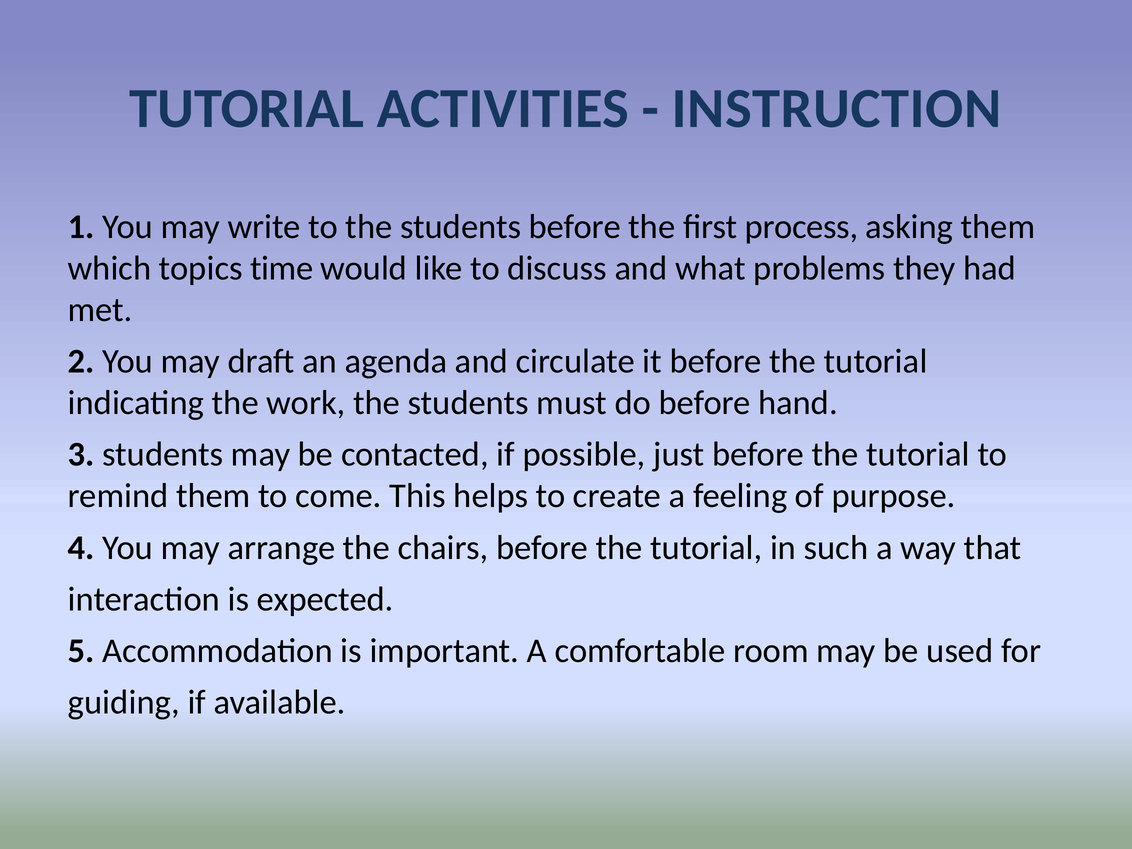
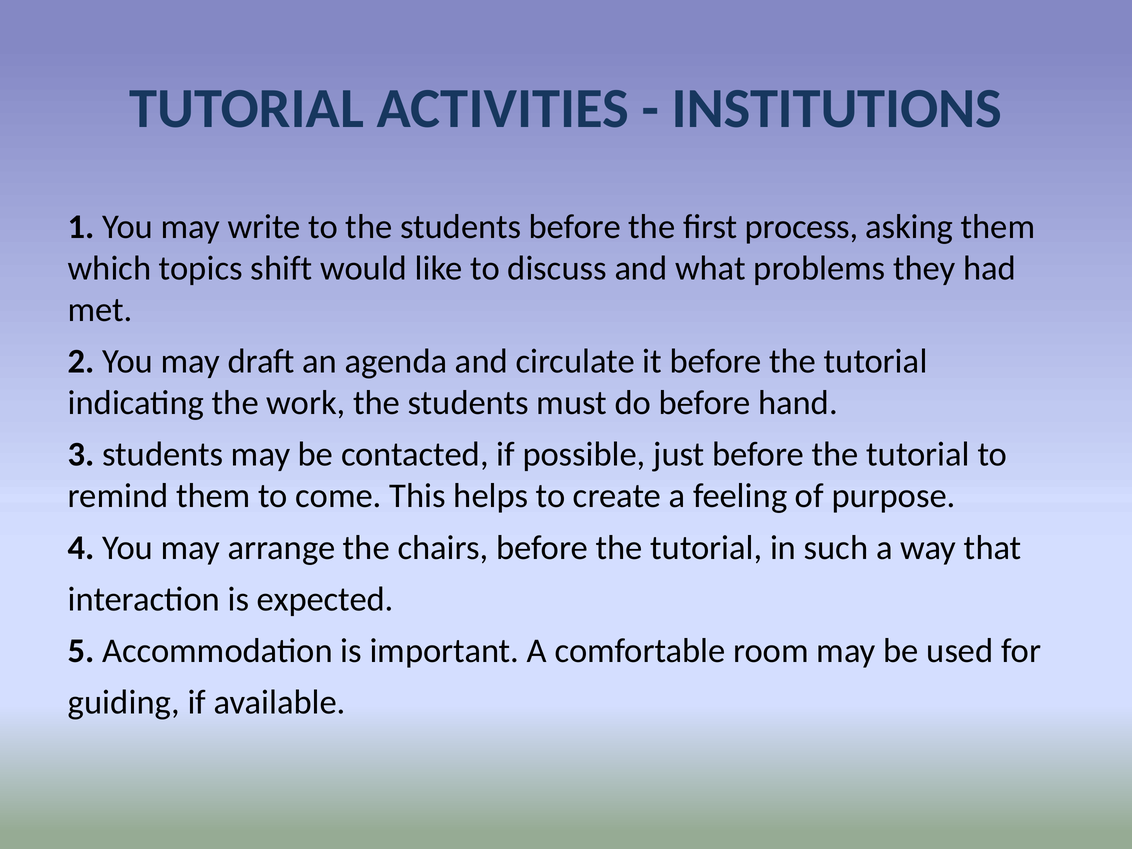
INSTRUCTION: INSTRUCTION -> INSTITUTIONS
time: time -> shift
